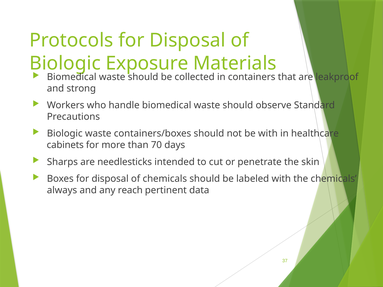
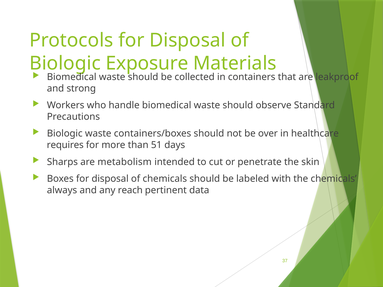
be with: with -> over
cabinets: cabinets -> requires
70: 70 -> 51
needlesticks: needlesticks -> metabolism
